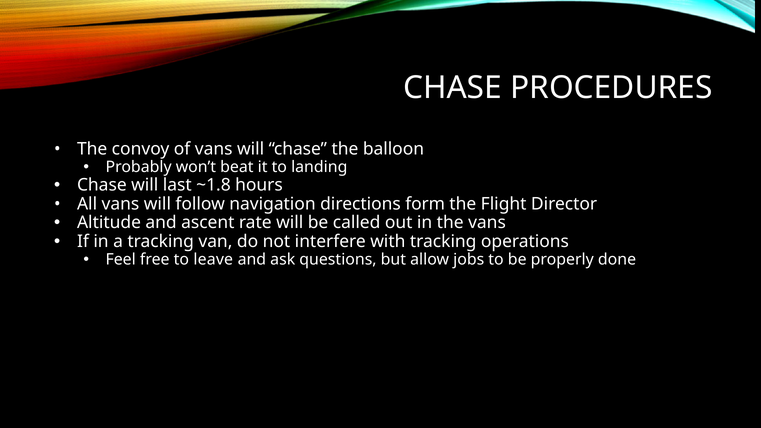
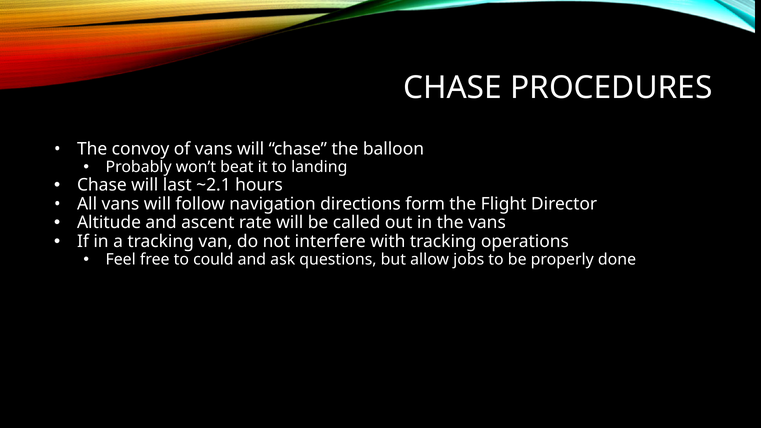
~1.8: ~1.8 -> ~2.1
leave: leave -> could
